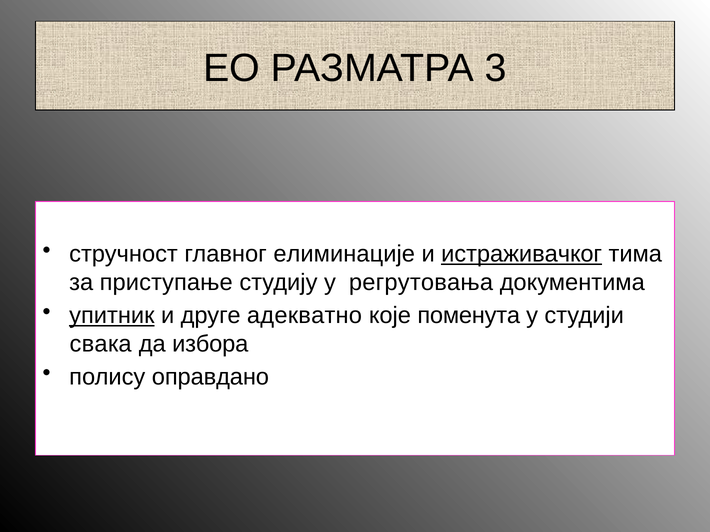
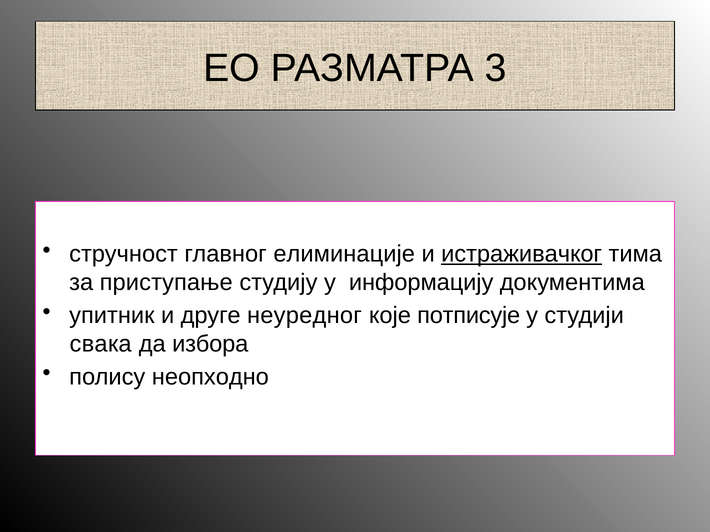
регрутовања: регрутовања -> информацију
упитник underline: present -> none
адекватно: адекватно -> неуредног
поменута: поменута -> потписује
оправдано: оправдано -> неопходно
